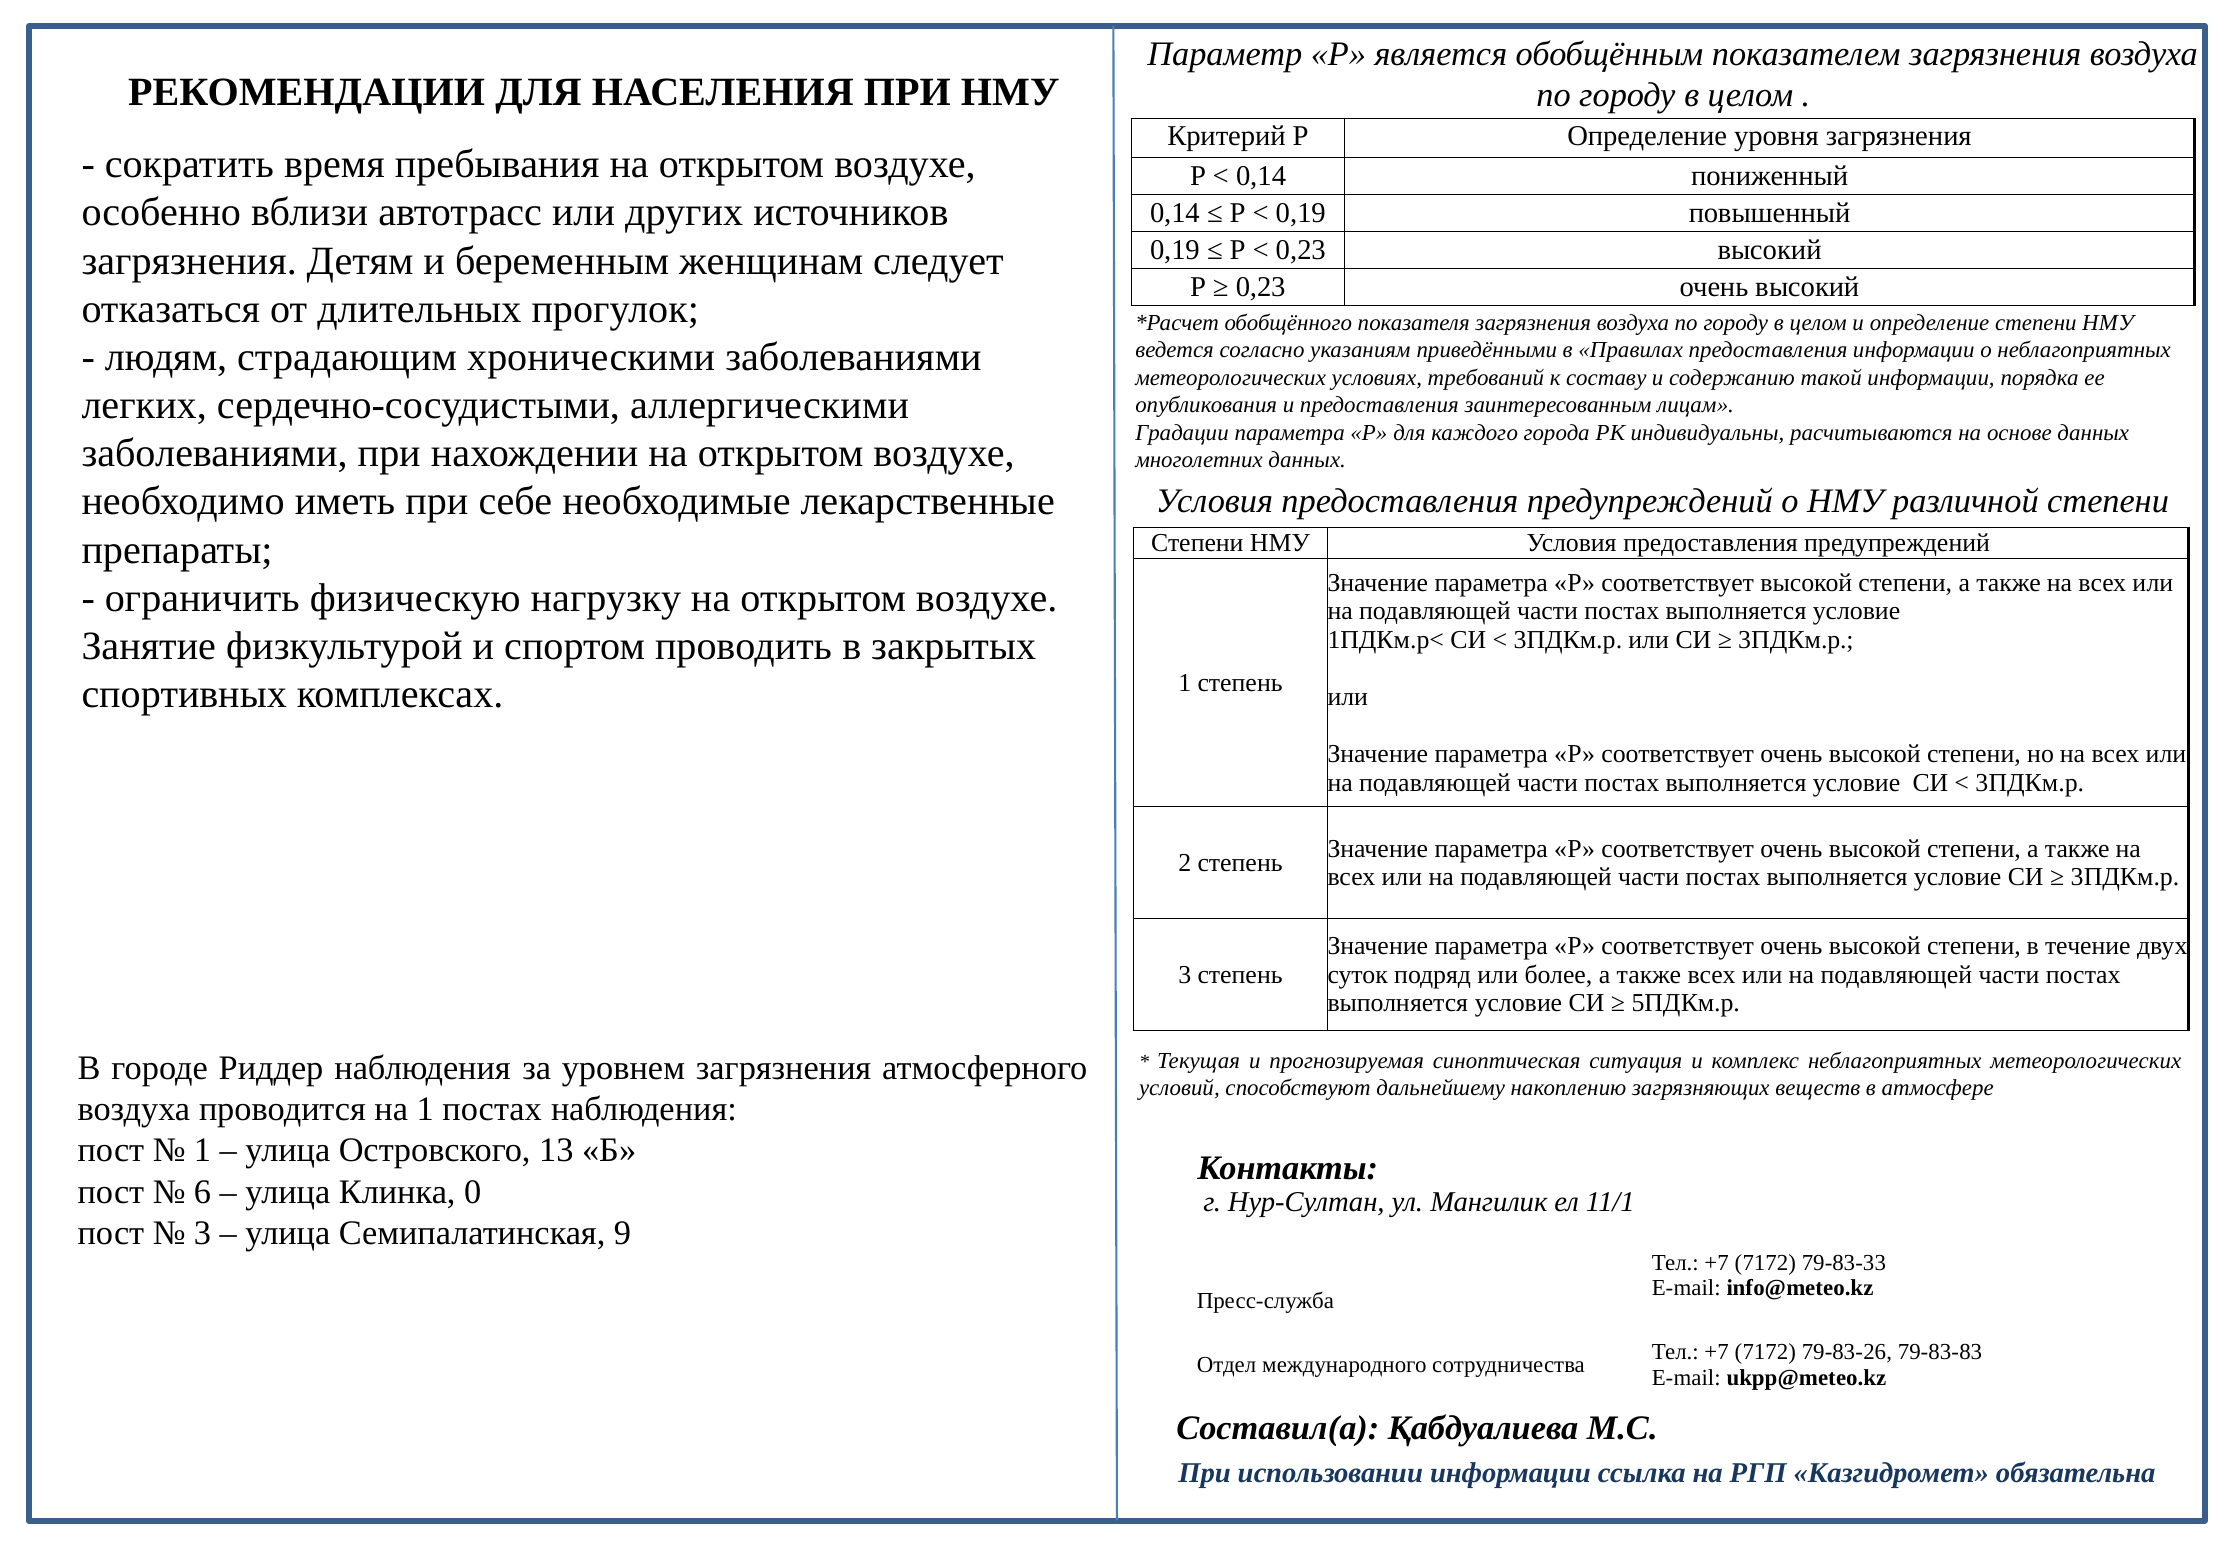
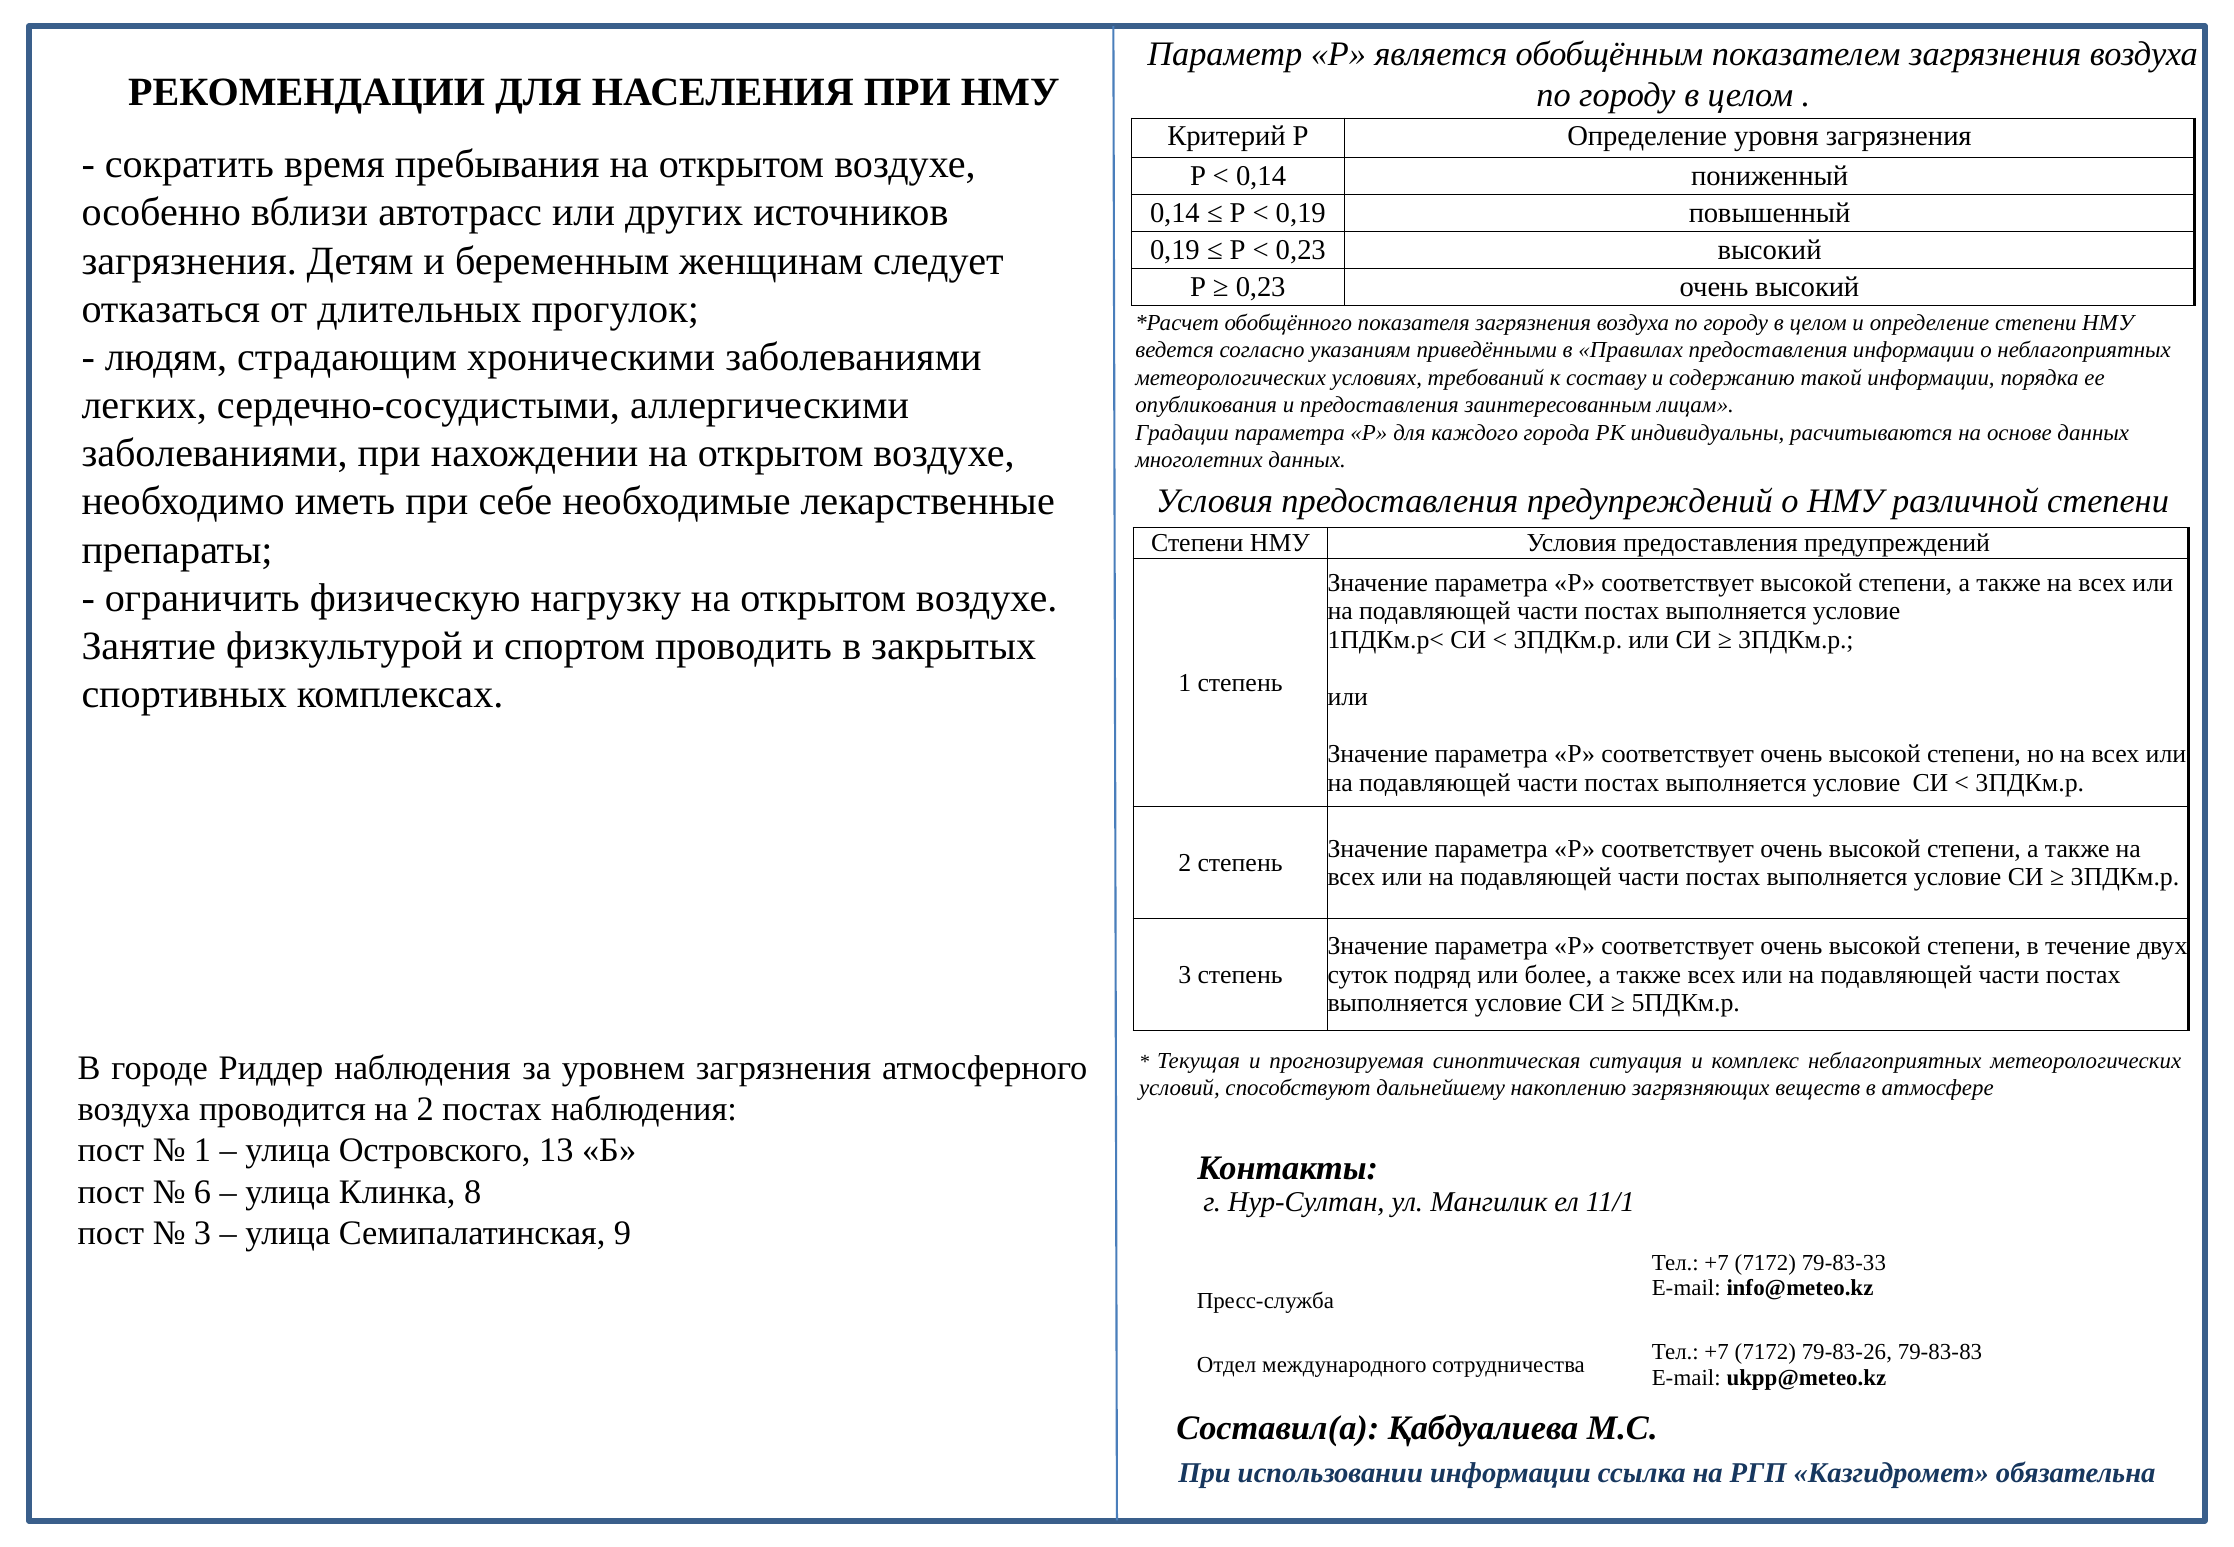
на 1: 1 -> 2
0: 0 -> 8
